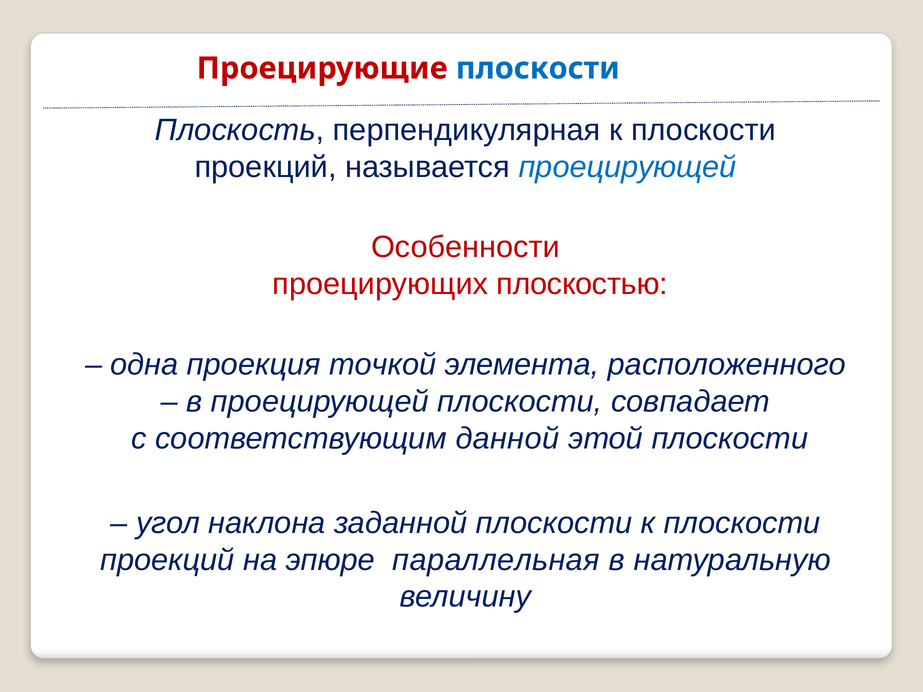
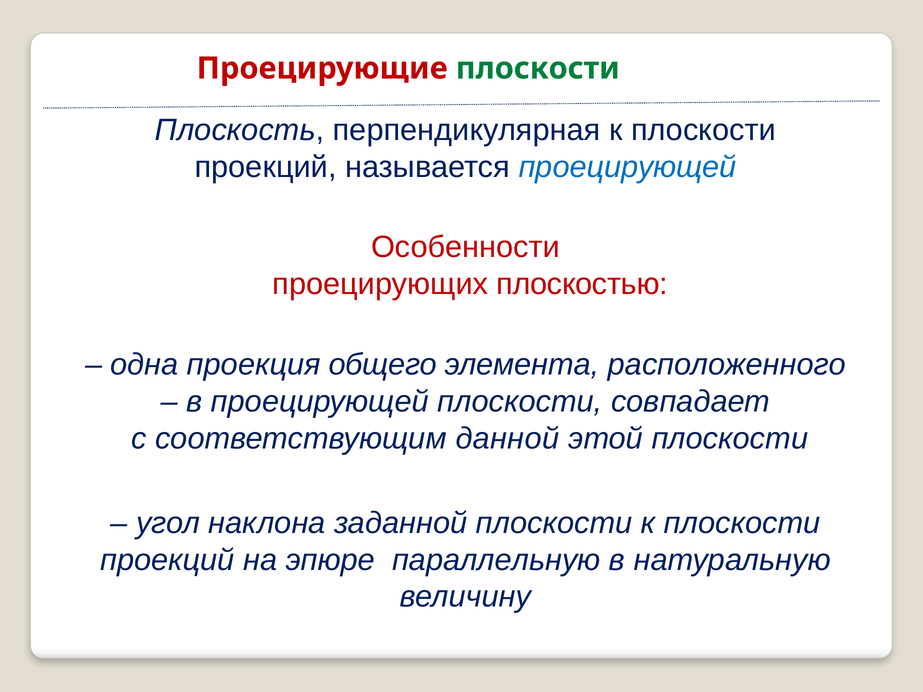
плоскости at (538, 68) colour: blue -> green
точкой: точкой -> общего
параллельная: параллельная -> параллельную
